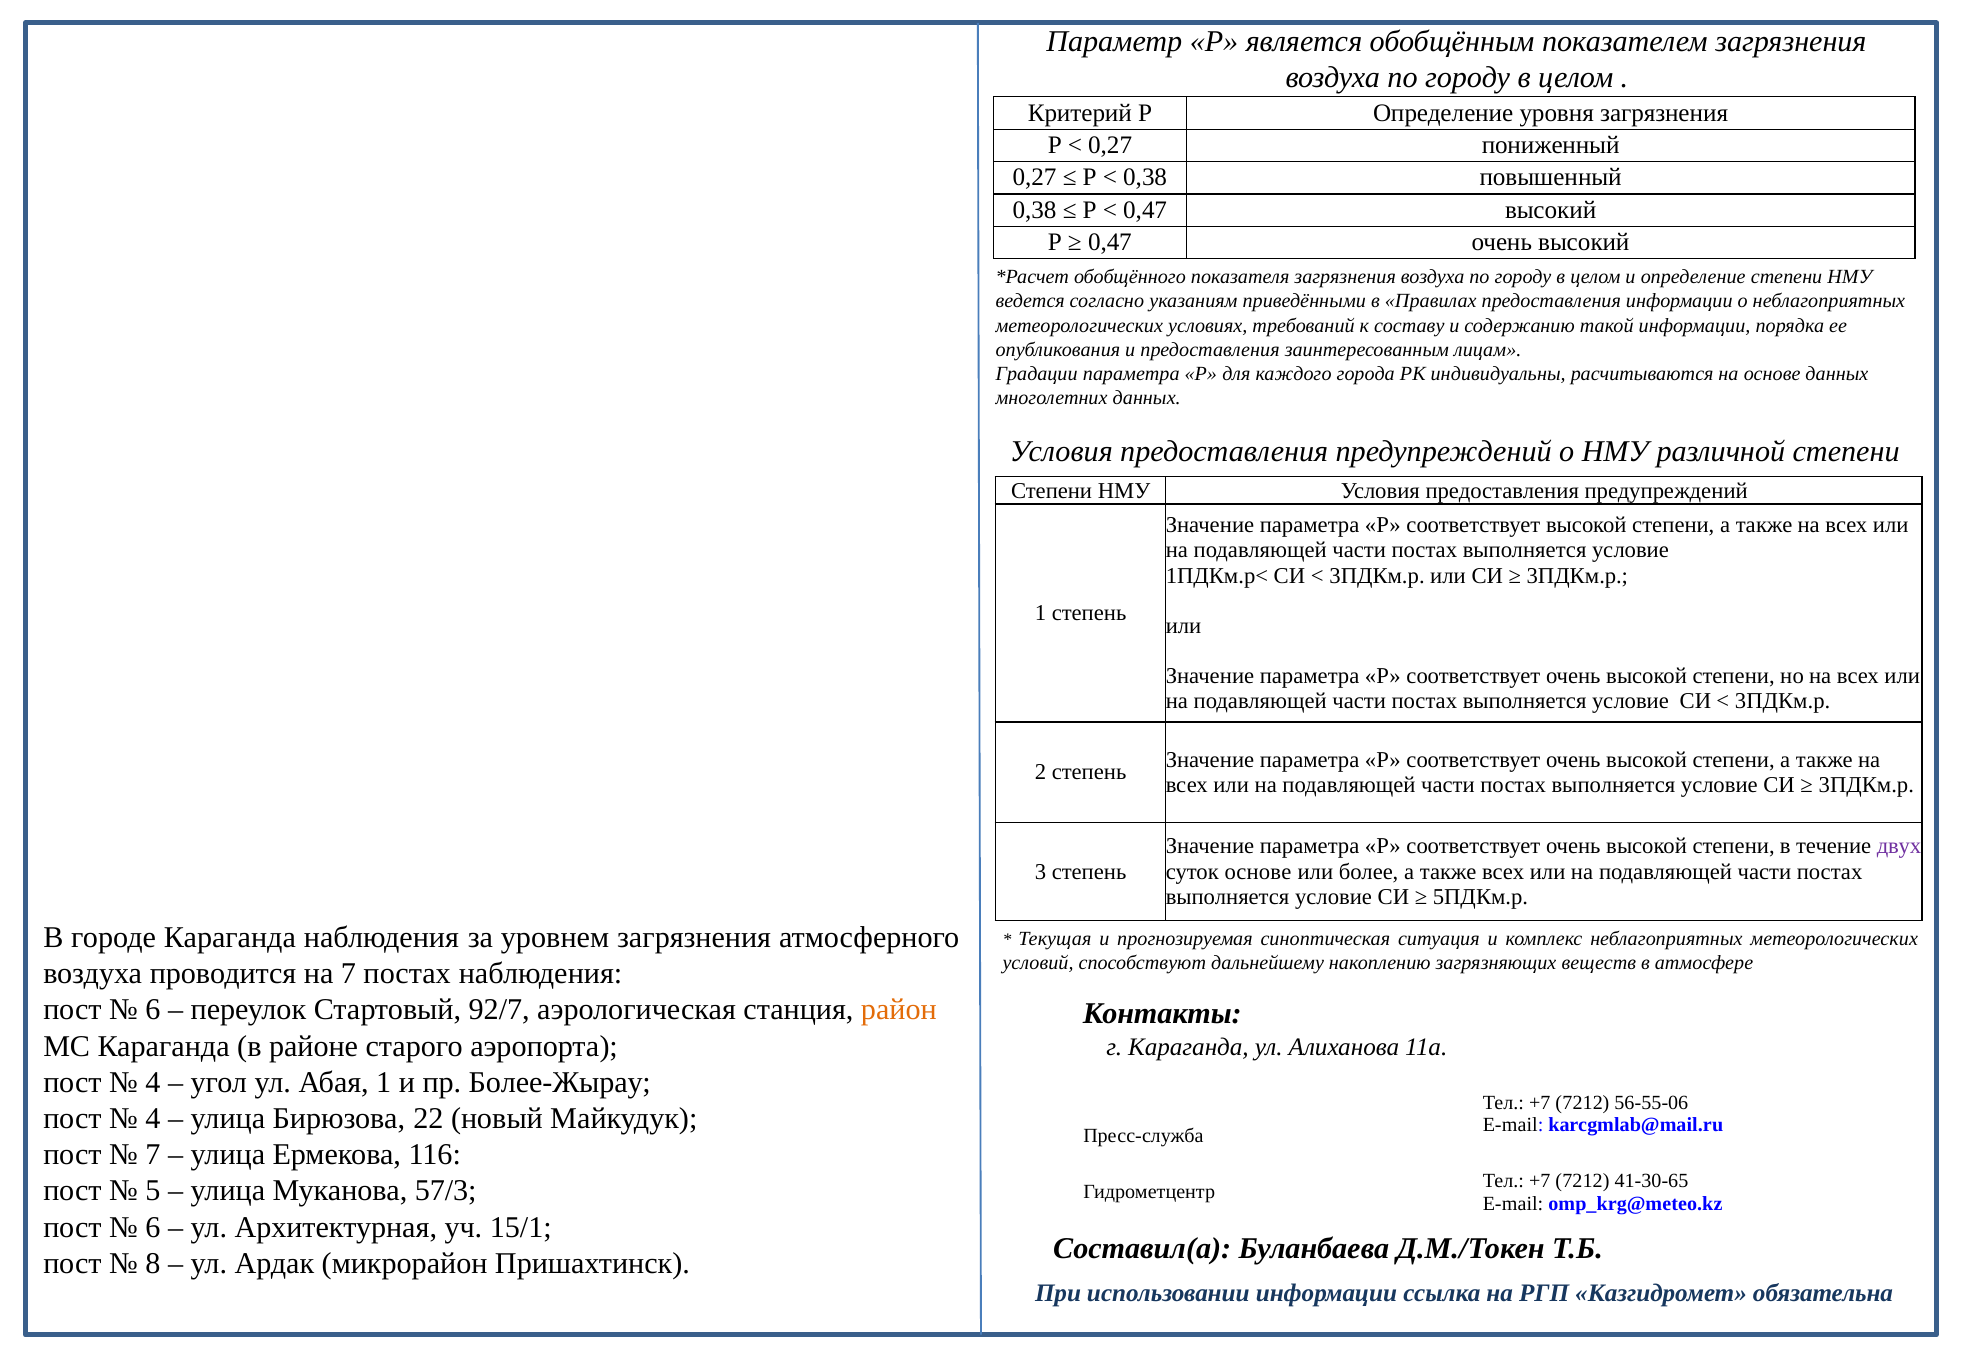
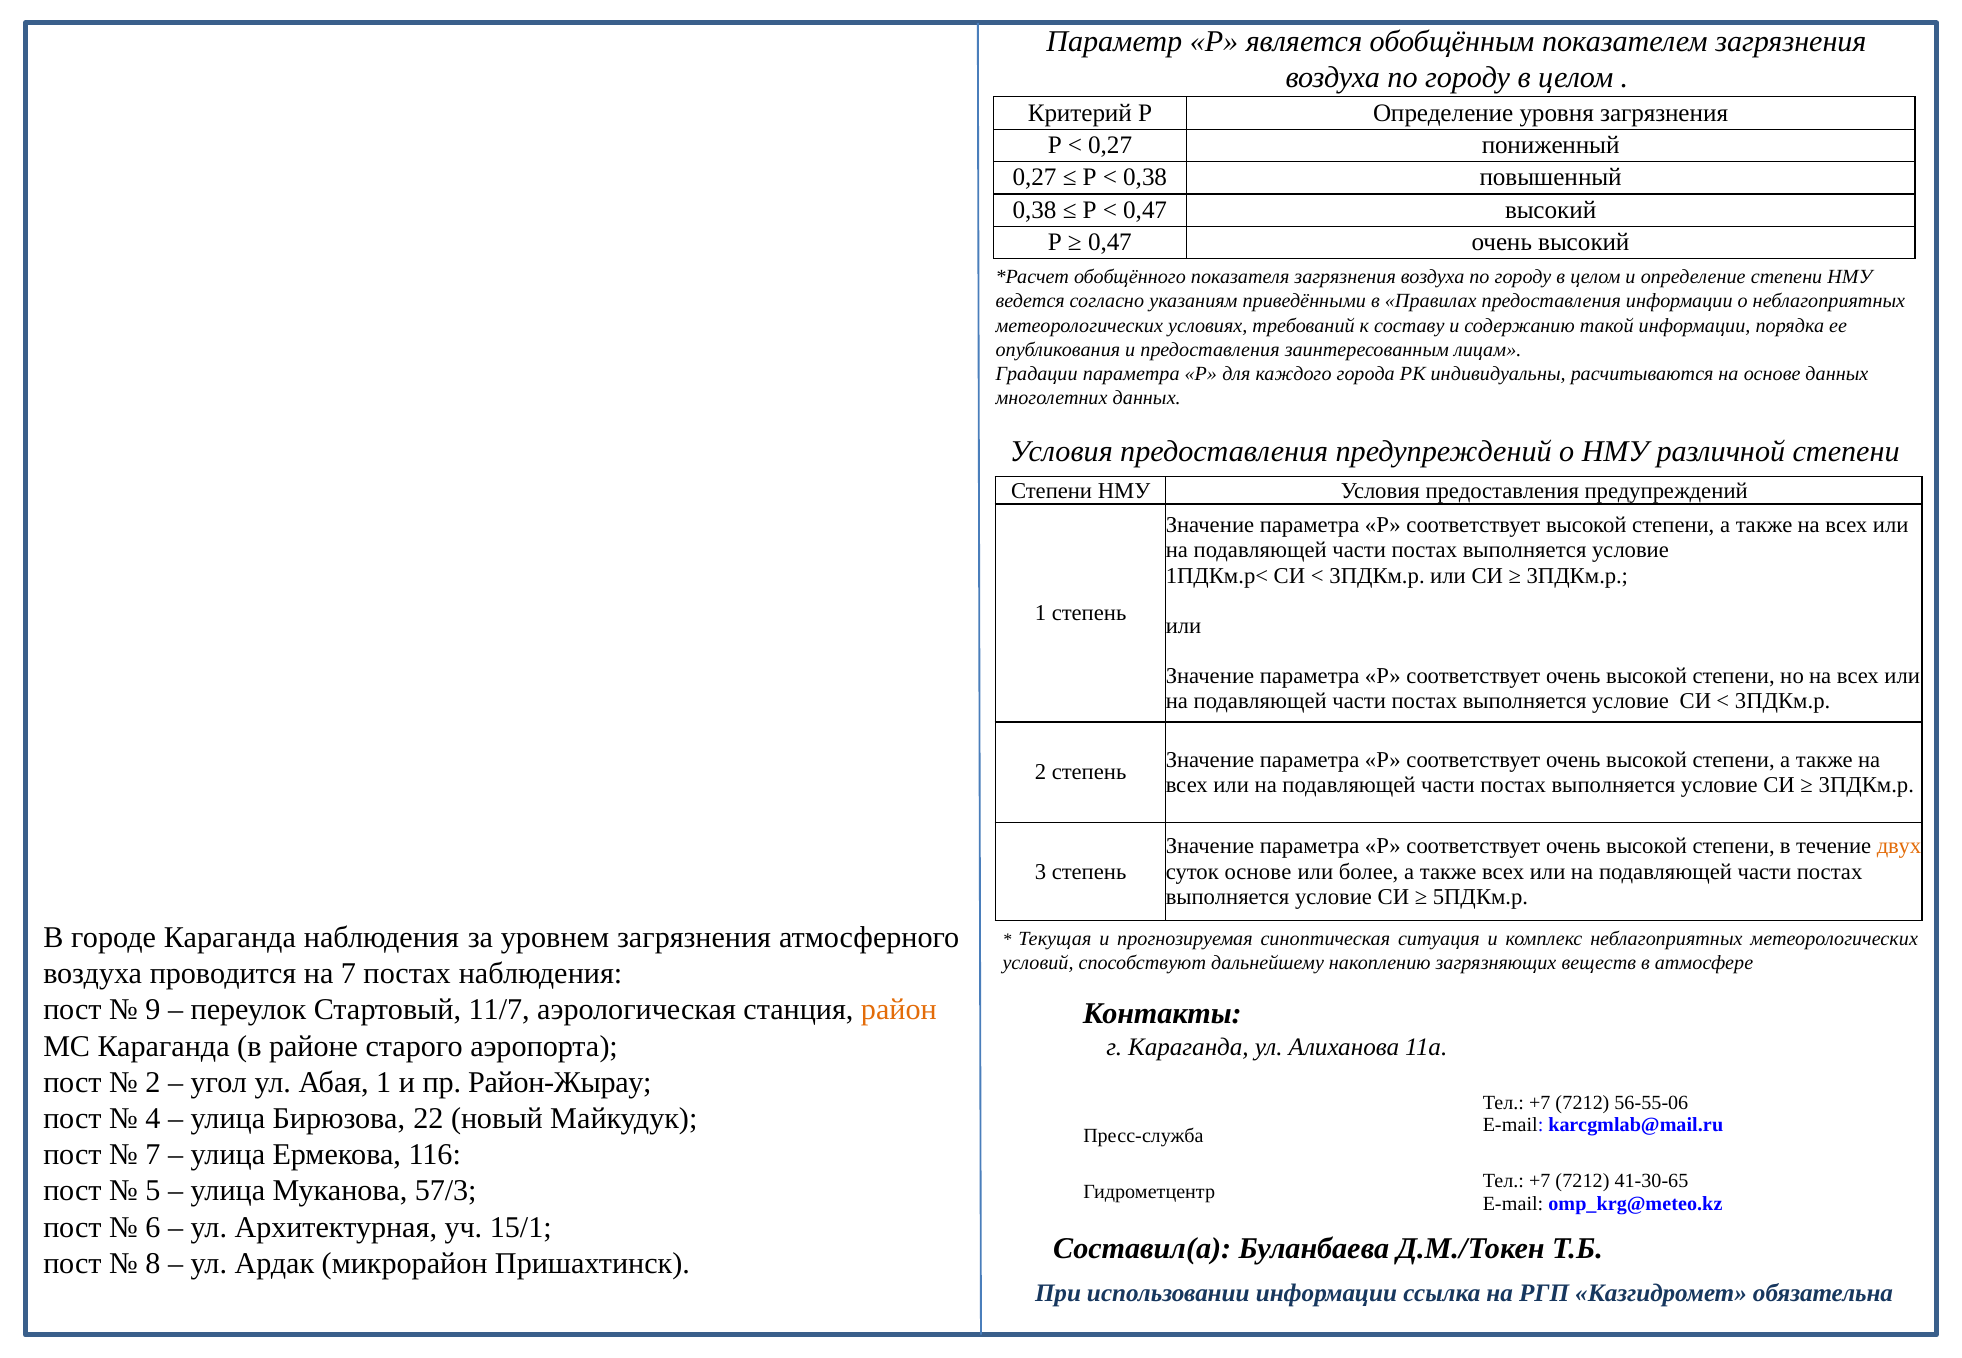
двух colour: purple -> orange
6 at (153, 1010): 6 -> 9
92/7: 92/7 -> 11/7
4 at (153, 1083): 4 -> 2
Более-Жырау: Более-Жырау -> Район-Жырау
